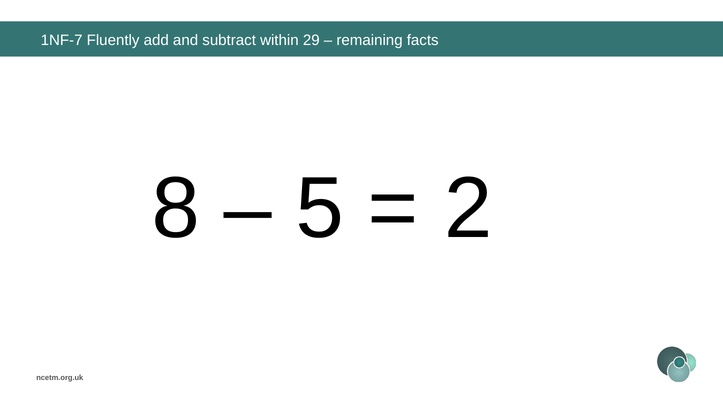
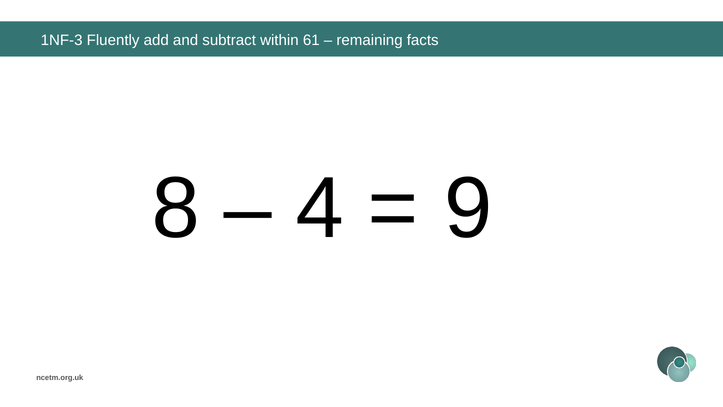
1NF-7: 1NF-7 -> 1NF-3
29: 29 -> 61
5: 5 -> 4
2: 2 -> 9
